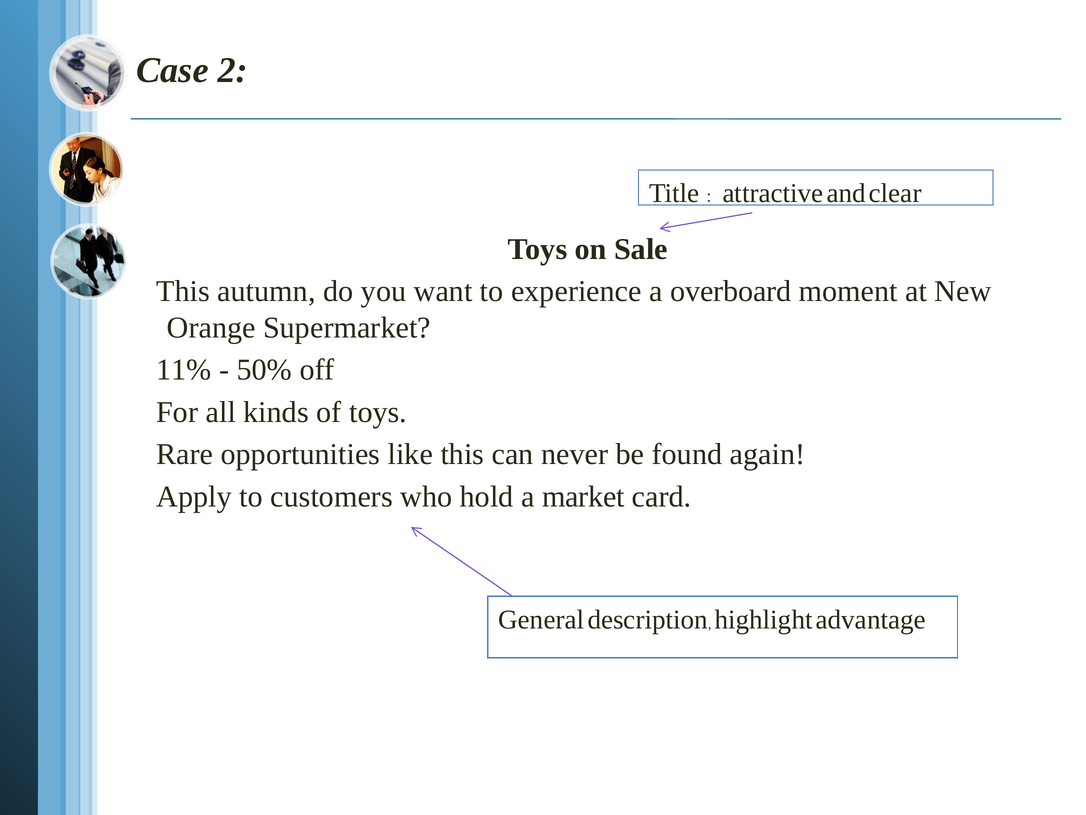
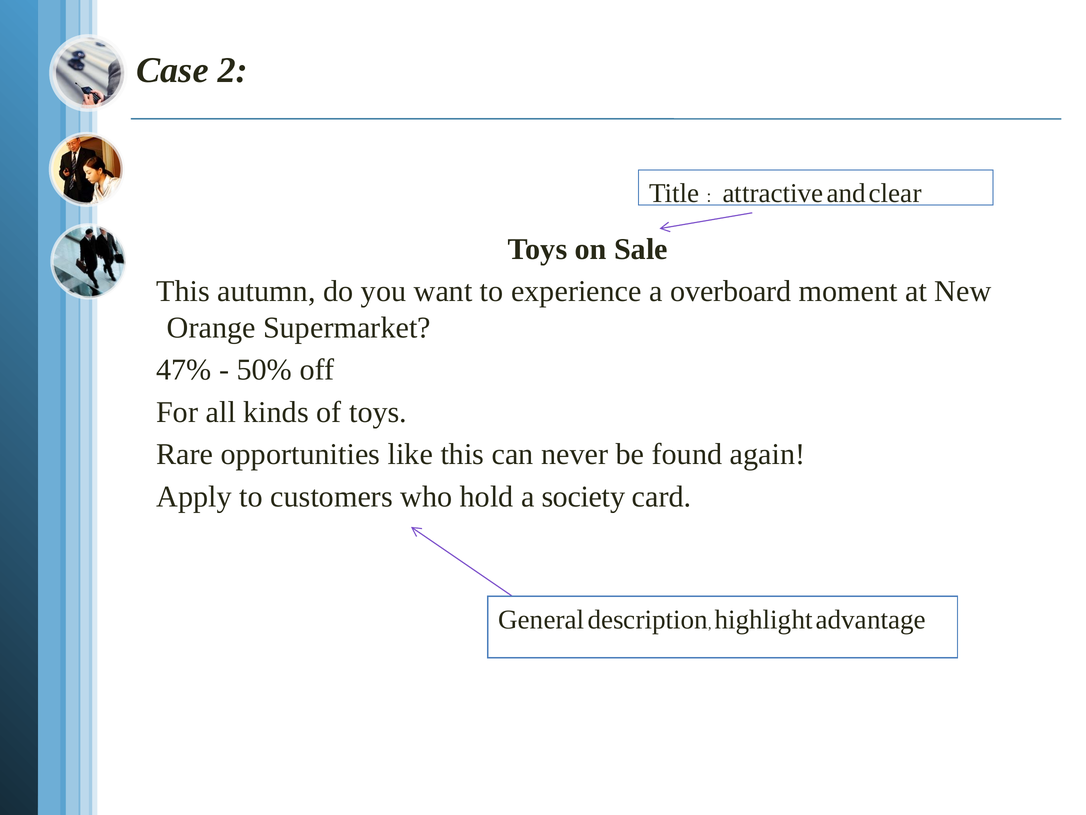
11%: 11% -> 47%
market: market -> society
